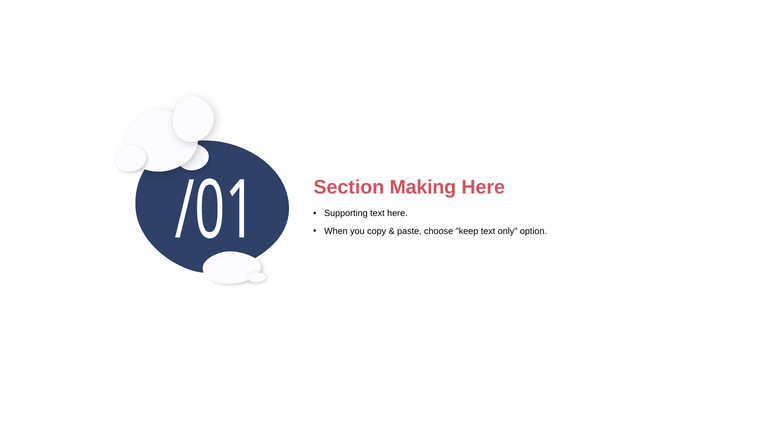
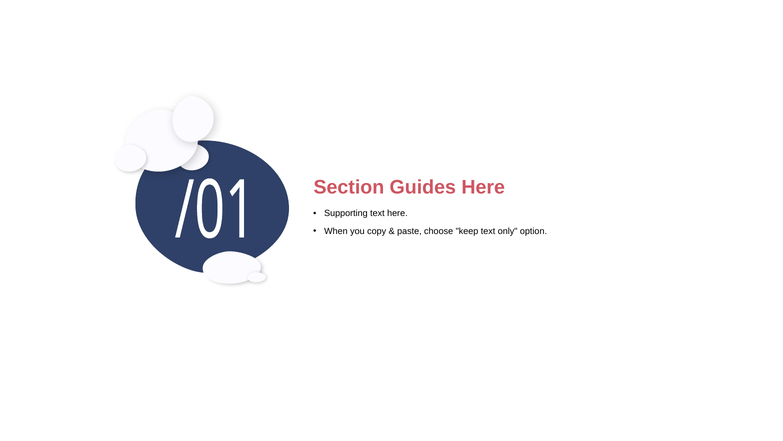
Making: Making -> Guides
